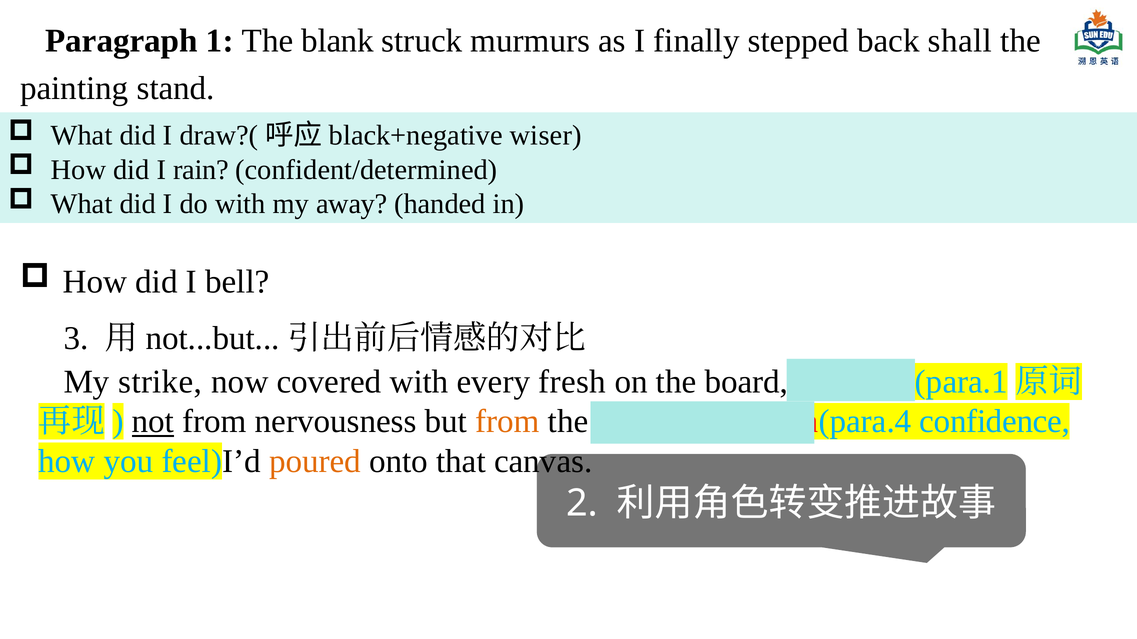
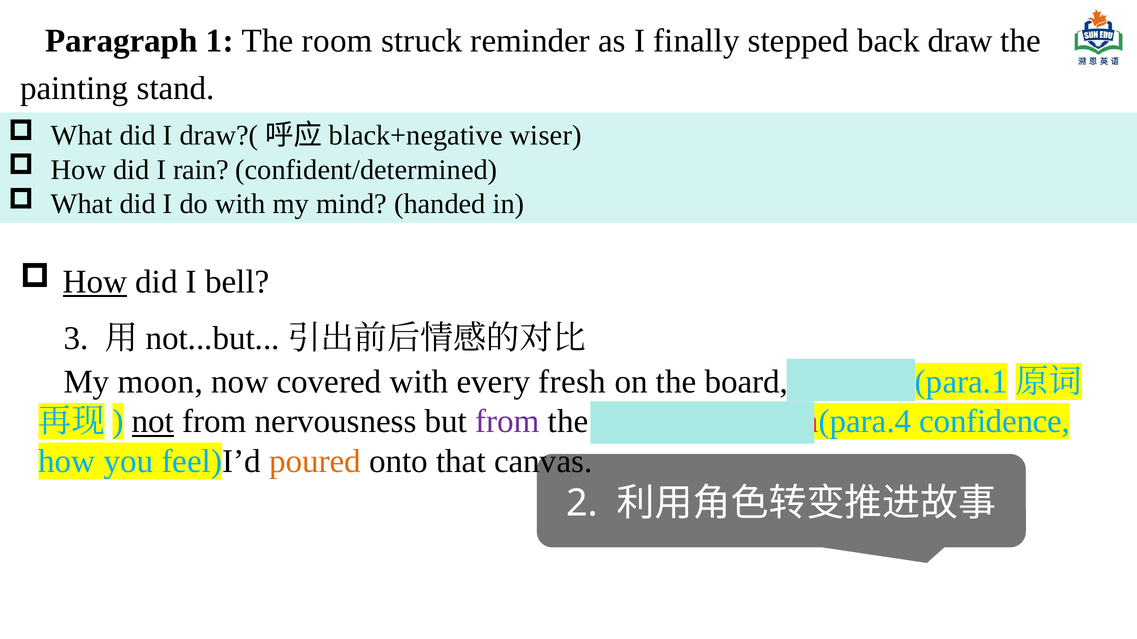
blank: blank -> room
murmurs: murmurs -> reminder
shall: shall -> draw
away: away -> mind
How at (95, 282) underline: none -> present
strike: strike -> moon
from at (508, 422) colour: orange -> purple
